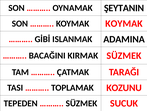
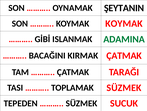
ADAMINA colour: black -> green
KIRMAK SÜZMEK: SÜZMEK -> ÇATMAK
TOPLAMAK KOZUNU: KOZUNU -> SÜZMEK
